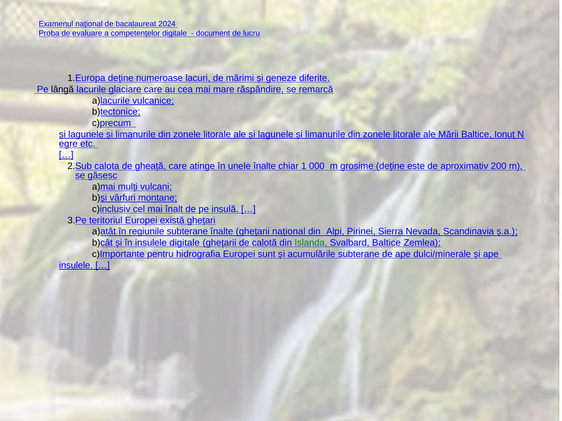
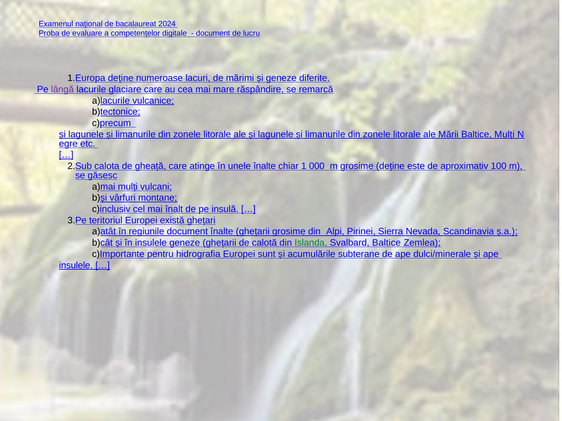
lângă colour: black -> purple
Baltice Ionuț: Ionuț -> Mulți
200: 200 -> 100
regiunile subterane: subterane -> document
ghețarii național: național -> grosime
insulele digitale: digitale -> geneze
